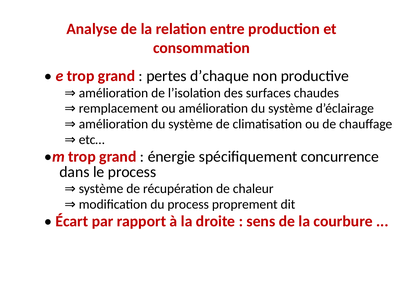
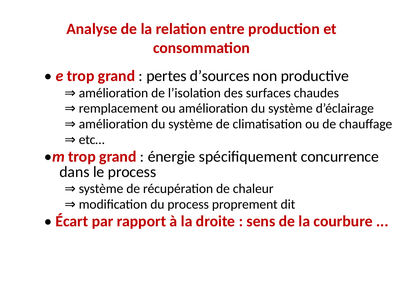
d’chaque: d’chaque -> d’sources
